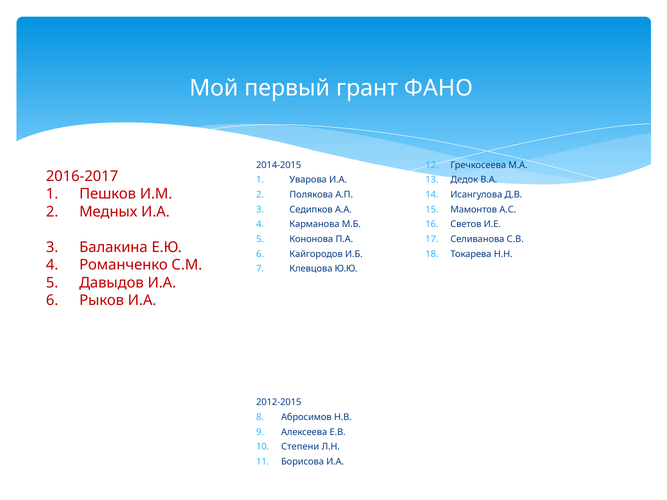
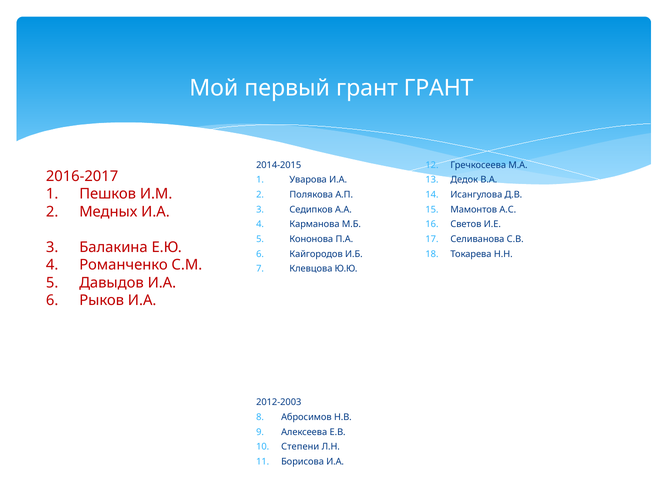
грант ФАНО: ФАНО -> ГРАНТ
2012-2015: 2012-2015 -> 2012-2003
